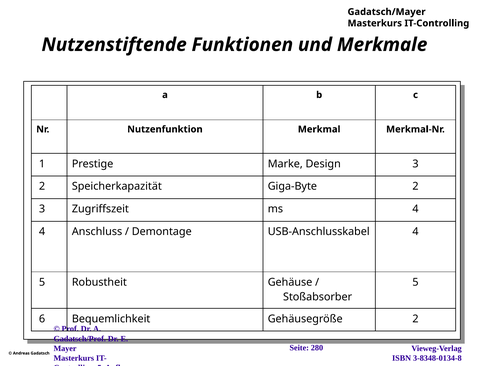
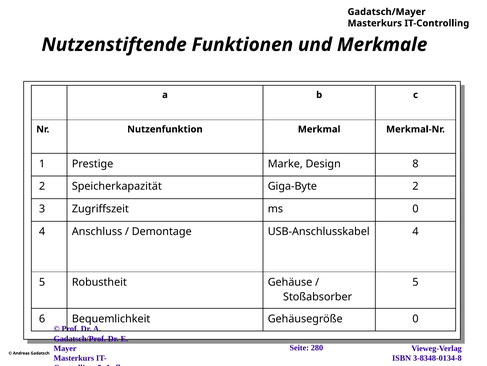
Design 3: 3 -> 8
ms 4: 4 -> 0
Gehäusegröße 2: 2 -> 0
